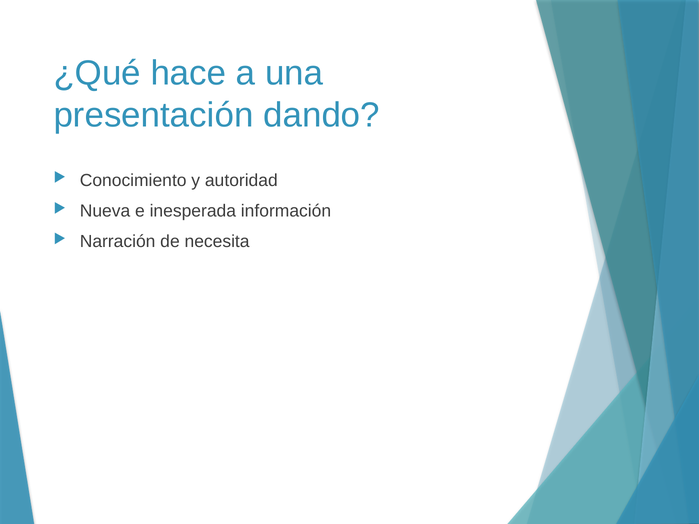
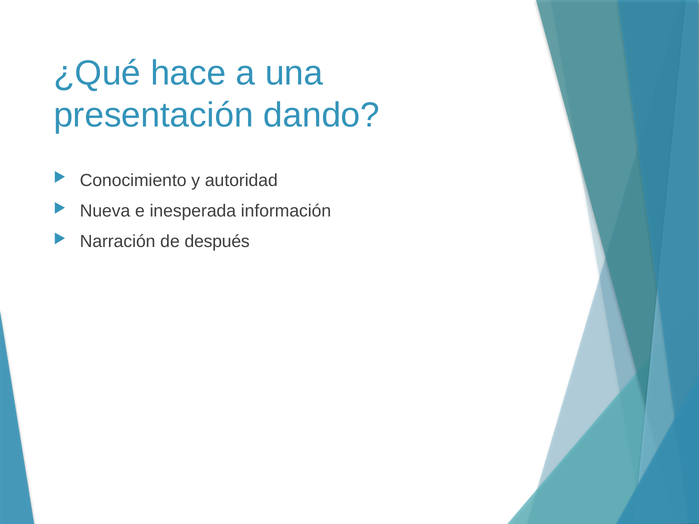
necesita: necesita -> después
